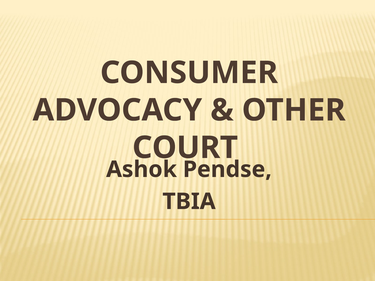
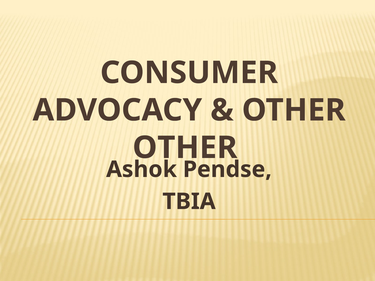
COURT at (185, 148): COURT -> OTHER
